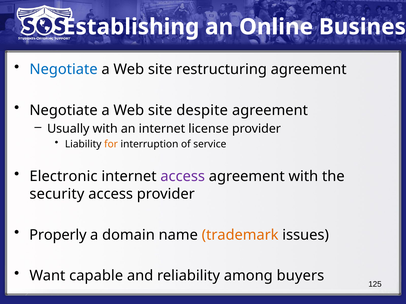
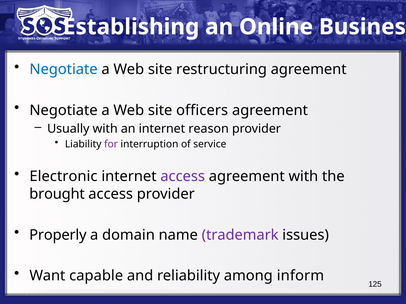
despite: despite -> officers
license: license -> reason
for colour: orange -> purple
security: security -> brought
trademark colour: orange -> purple
buyers: buyers -> inform
